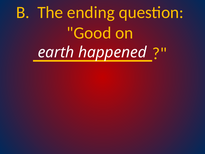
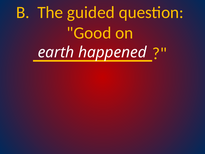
ending: ending -> guided
